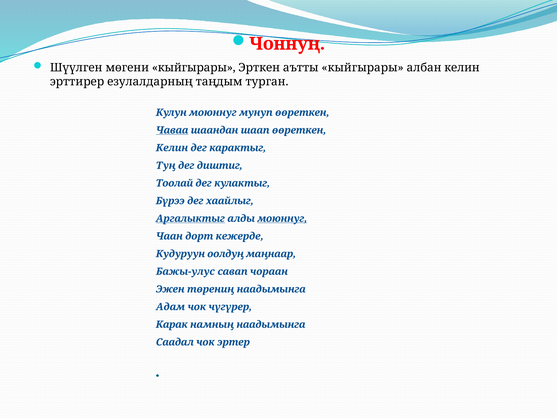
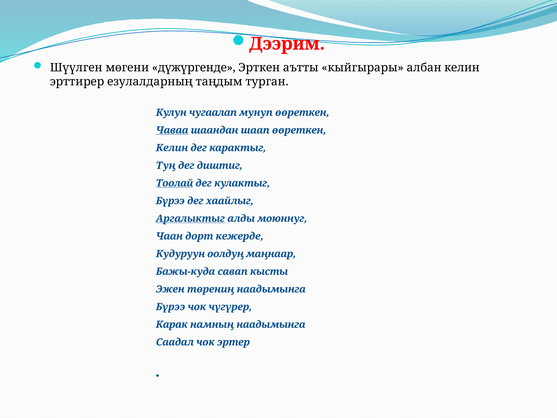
Чоннуң: Чоннуң -> Дээрим
мөгени кыйгырары: кыйгырары -> дүжүргенде
Кулун моюннуг: моюннуг -> чугаалап
Тоолай underline: none -> present
моюннуг at (282, 218) underline: present -> none
Бажы-улус: Бажы-улус -> Бажы-куда
чораан: чораан -> кысты
Адам at (170, 307): Адам -> Бүрээ
